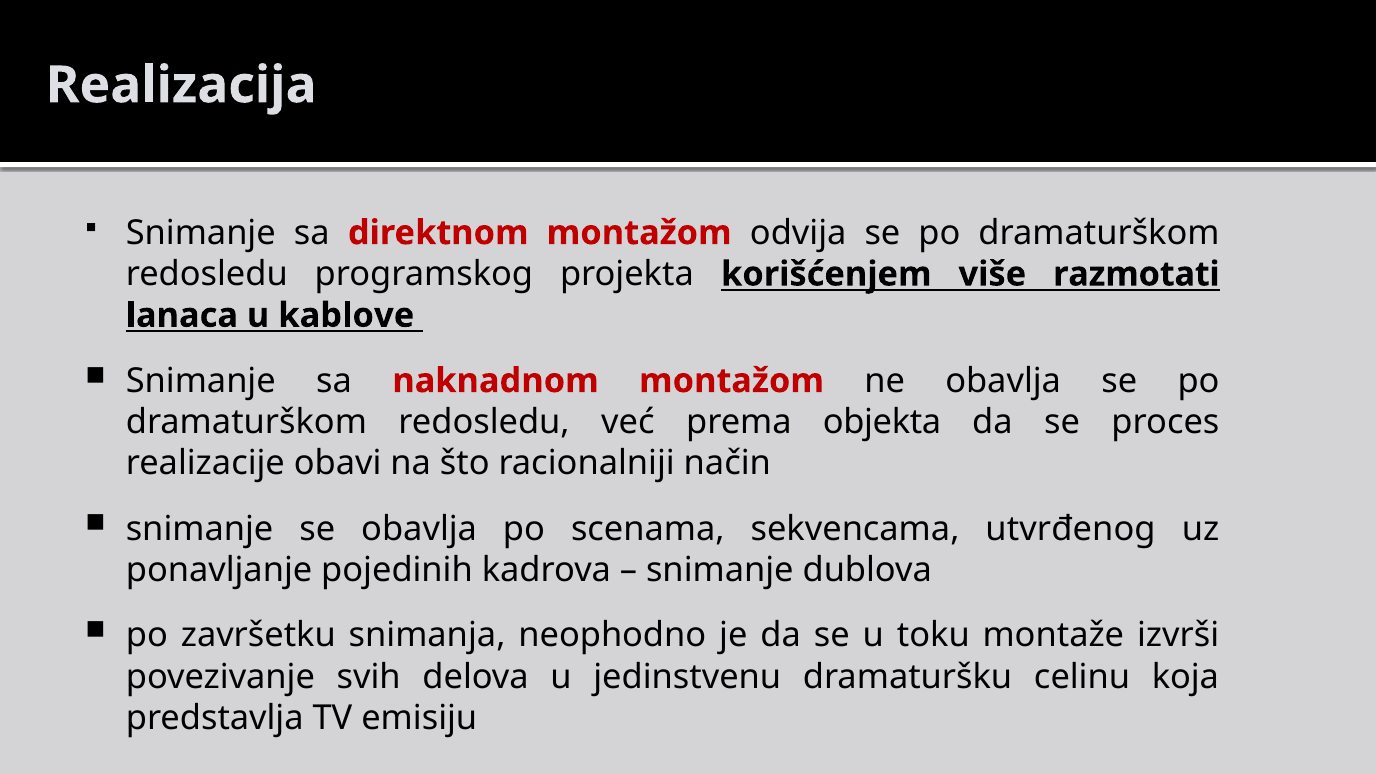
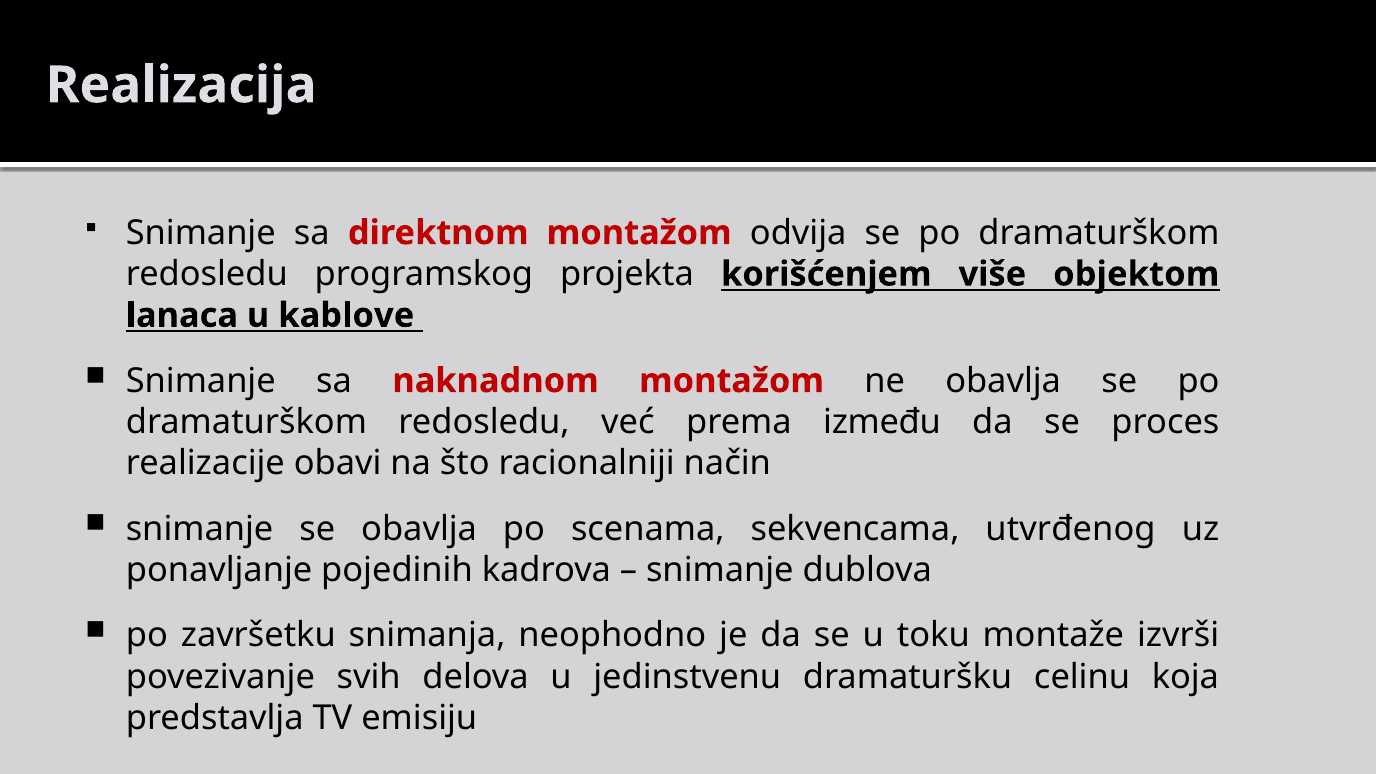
razmotati: razmotati -> objektom
objekta: objekta -> između
